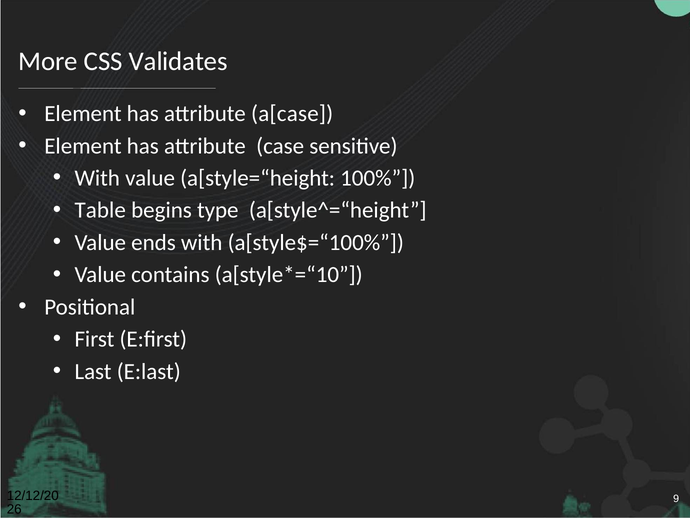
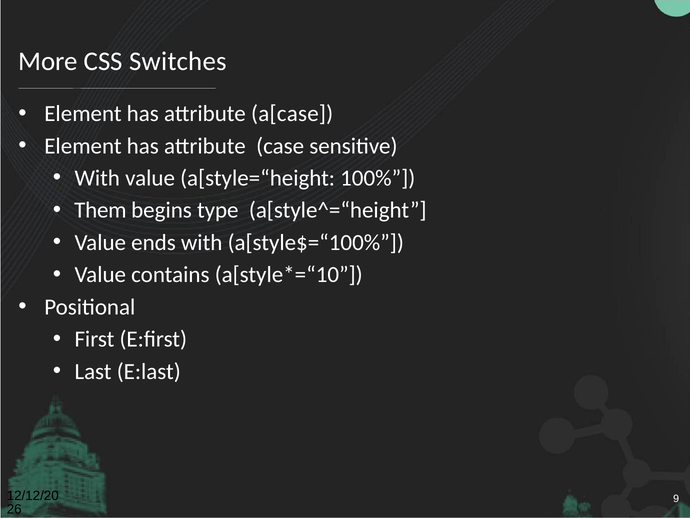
Validates: Validates -> Switches
Table: Table -> Them
